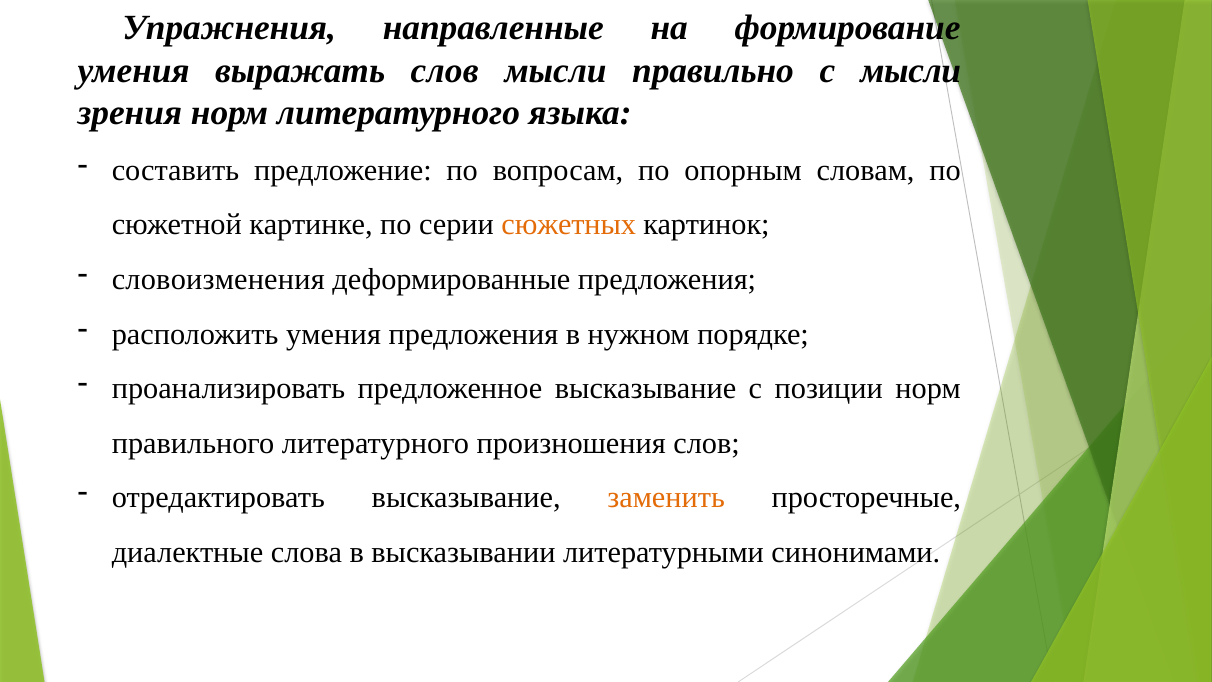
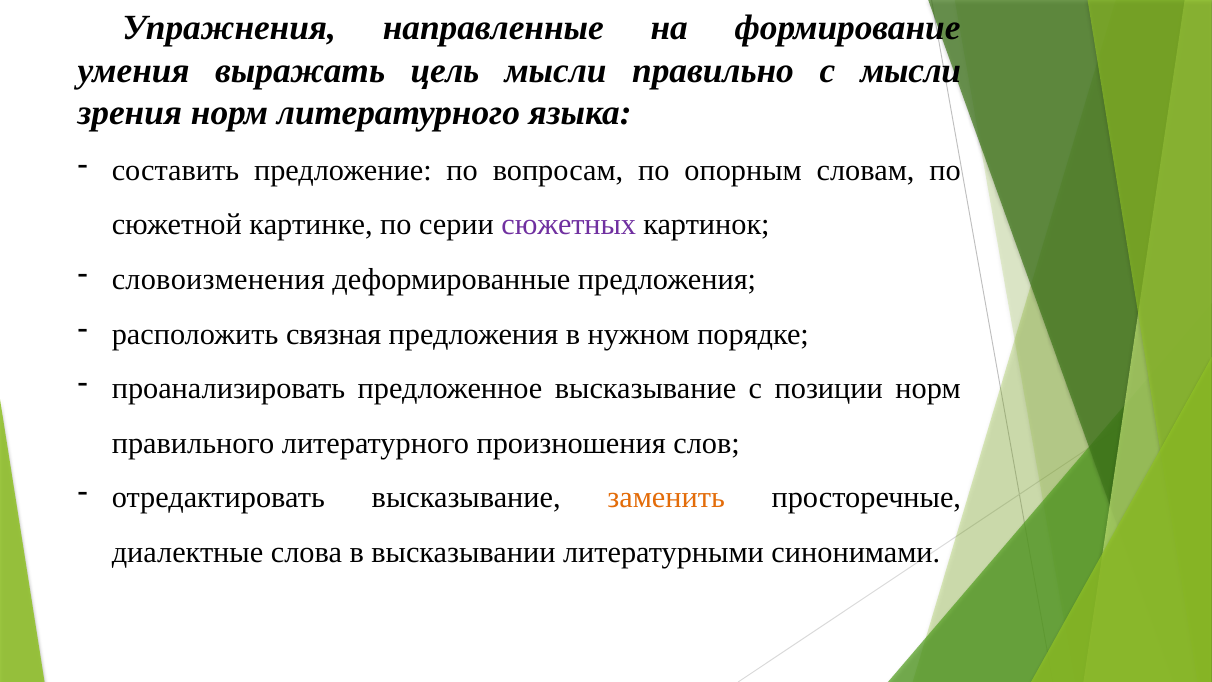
выражать слов: слов -> цель
сюжетных colour: orange -> purple
расположить умения: умения -> связная
